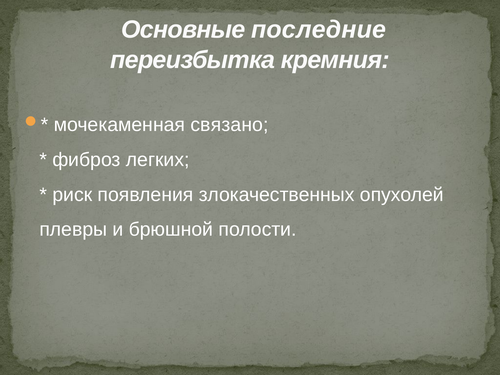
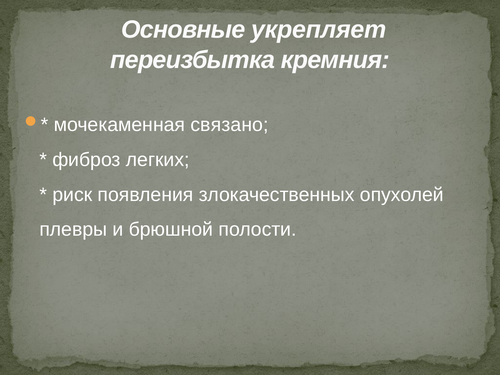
последние: последние -> укрепляет
